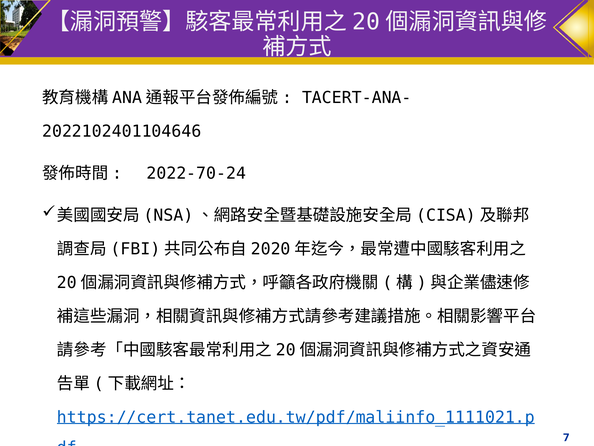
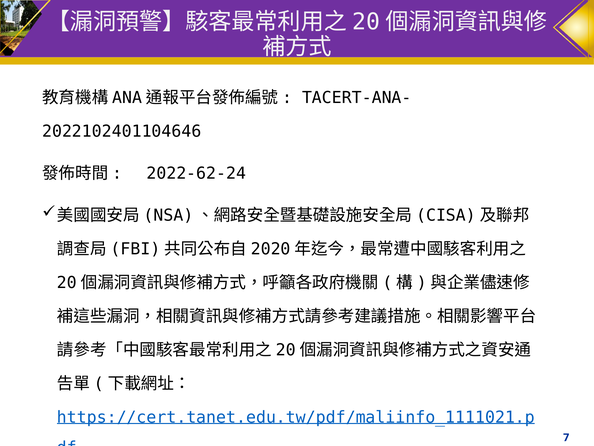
2022-70-24: 2022-70-24 -> 2022-62-24
